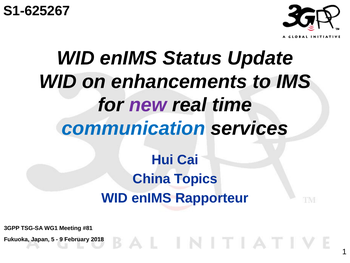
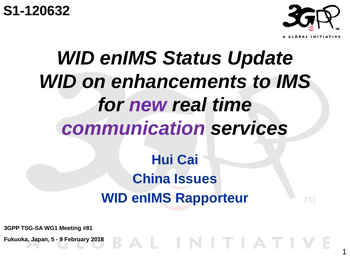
S1-625267: S1-625267 -> S1-120632
communication colour: blue -> purple
Topics: Topics -> Issues
